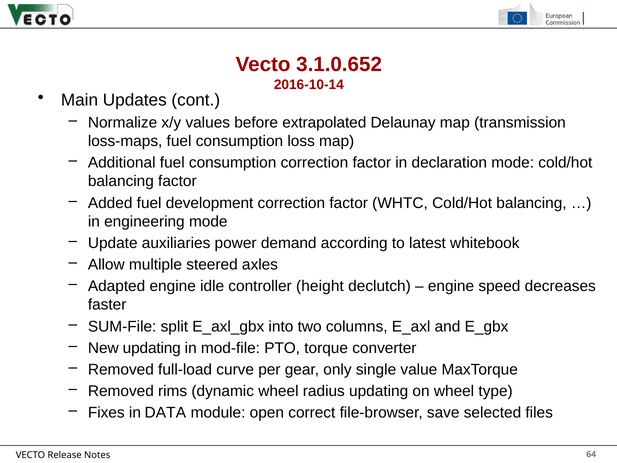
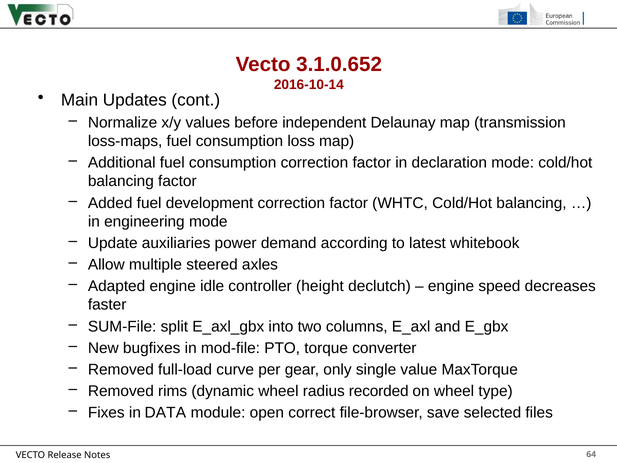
extrapolated: extrapolated -> independent
New updating: updating -> bugfixes
radius updating: updating -> recorded
